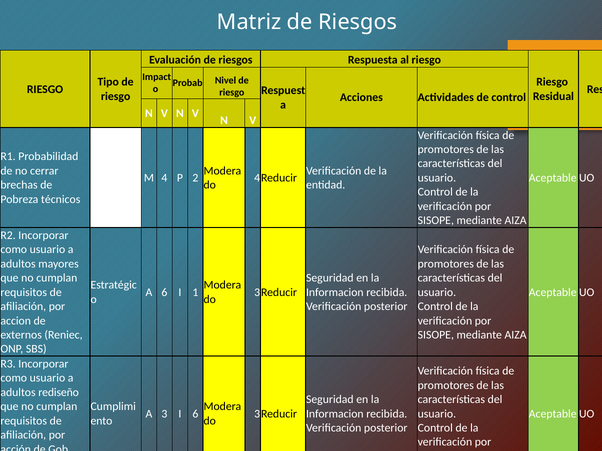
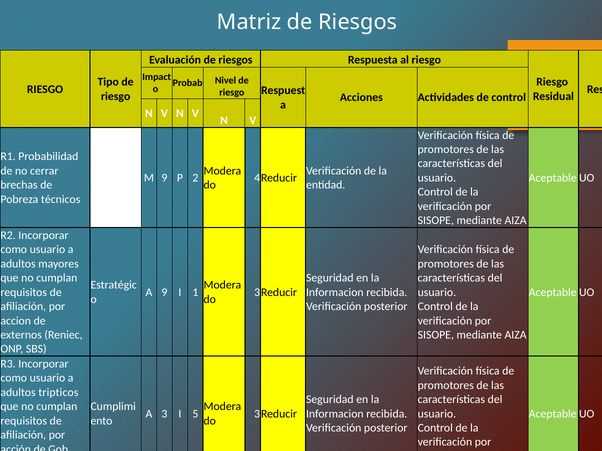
M 4: 4 -> 9
A 6: 6 -> 9
rediseño: rediseño -> tripticos
I 6: 6 -> 5
